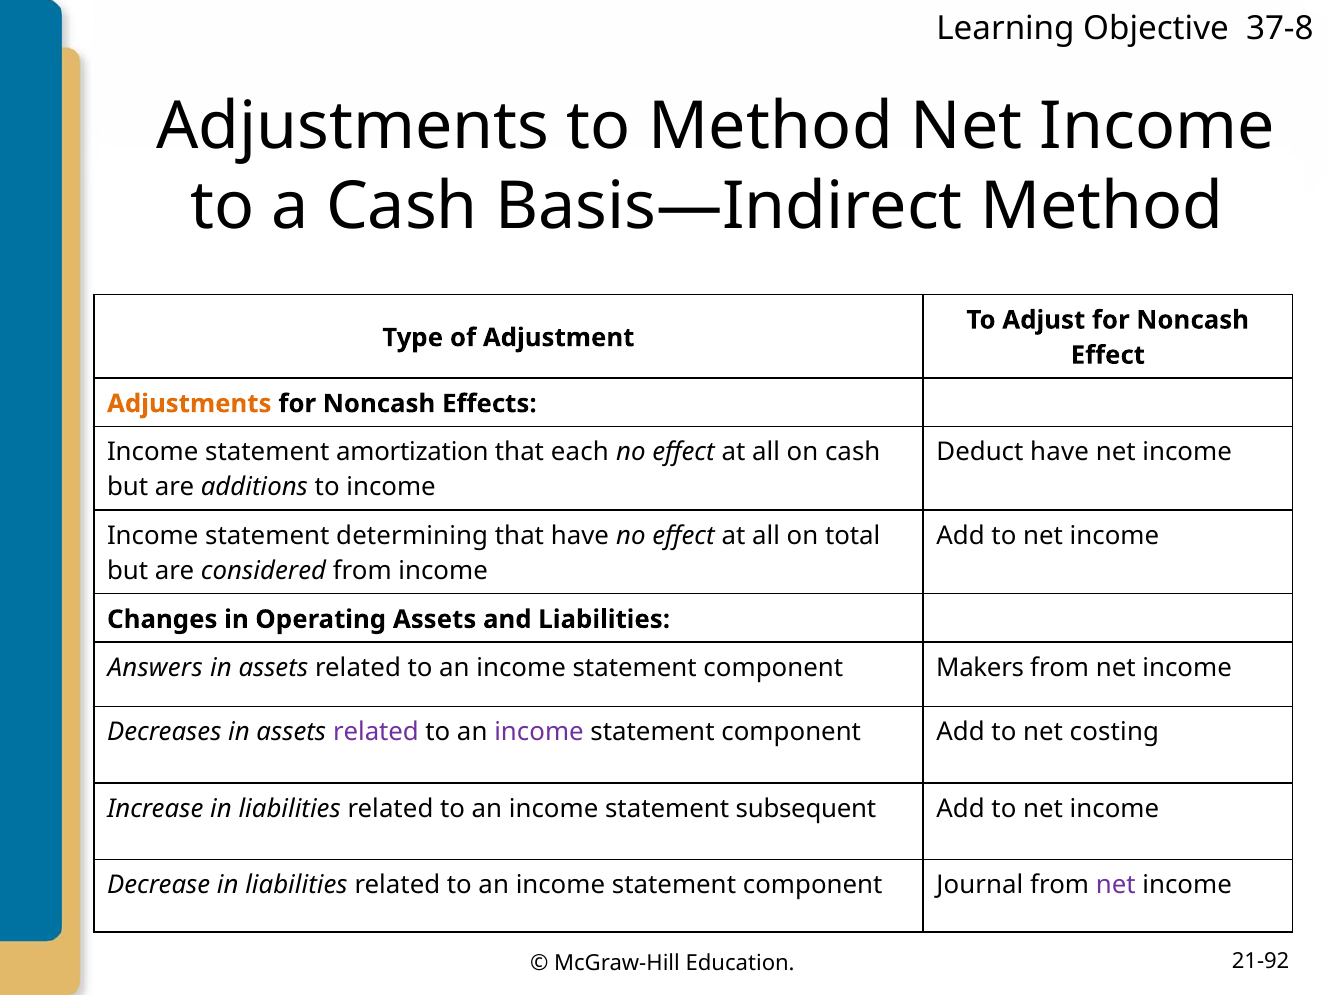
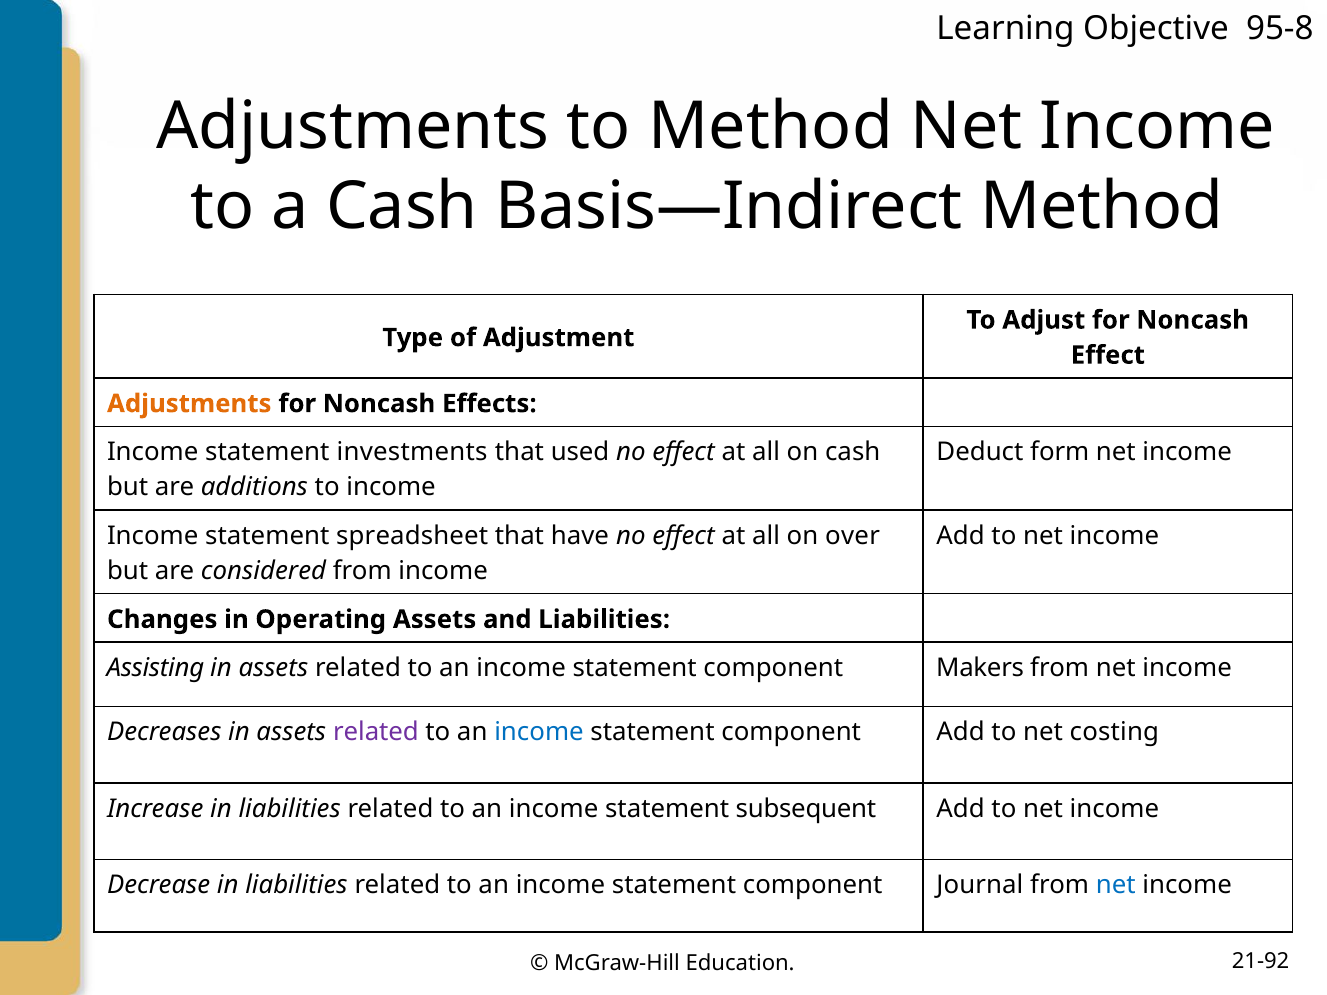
37-8: 37-8 -> 95-8
amortization: amortization -> investments
each: each -> used
Deduct have: have -> form
determining: determining -> spreadsheet
total: total -> over
Answers: Answers -> Assisting
income at (539, 733) colour: purple -> blue
net at (1116, 885) colour: purple -> blue
